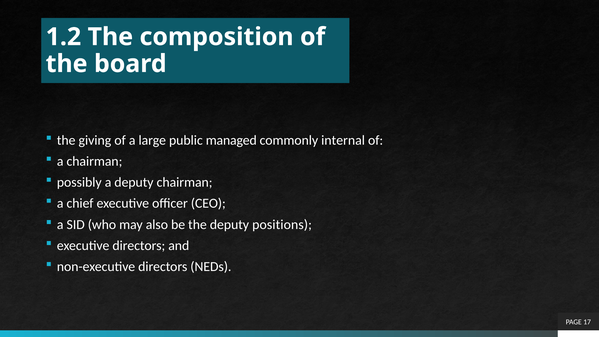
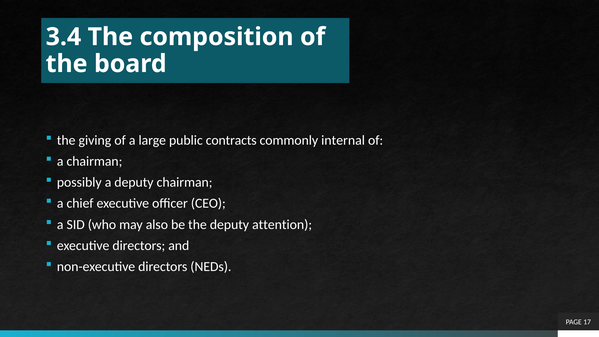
1.2: 1.2 -> 3.4
managed: managed -> contracts
positions: positions -> attention
